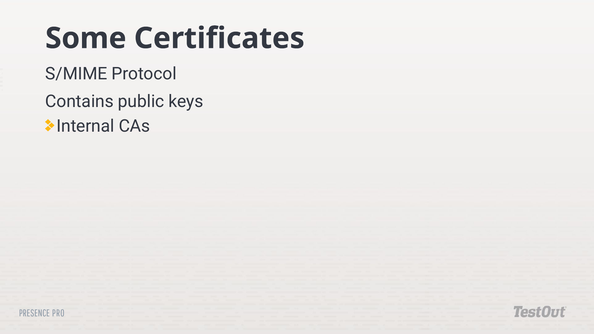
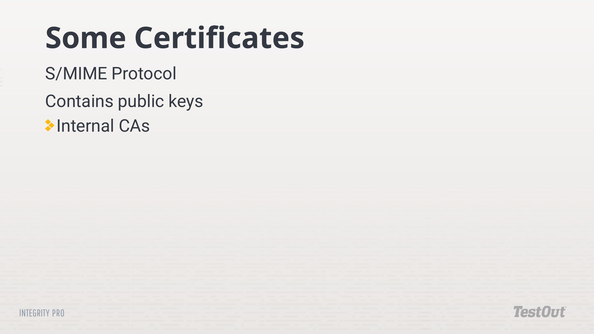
PRESENCE: PRESENCE -> INTEGRITY
